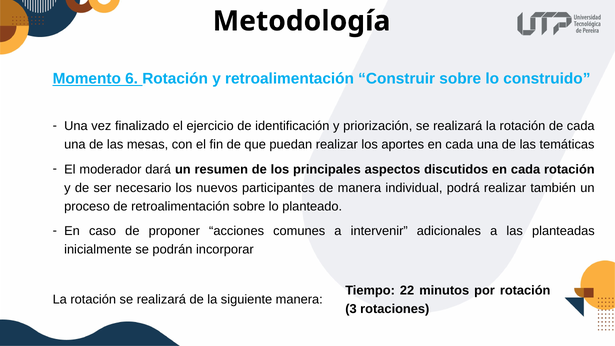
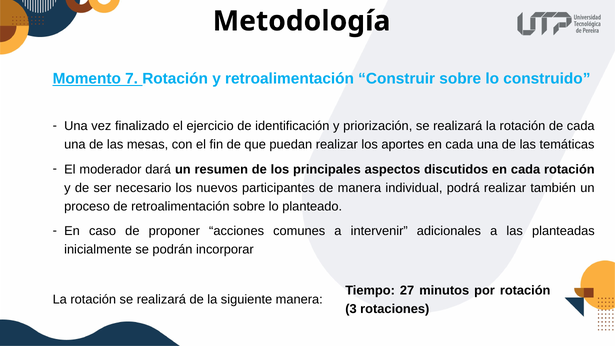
6: 6 -> 7
22: 22 -> 27
